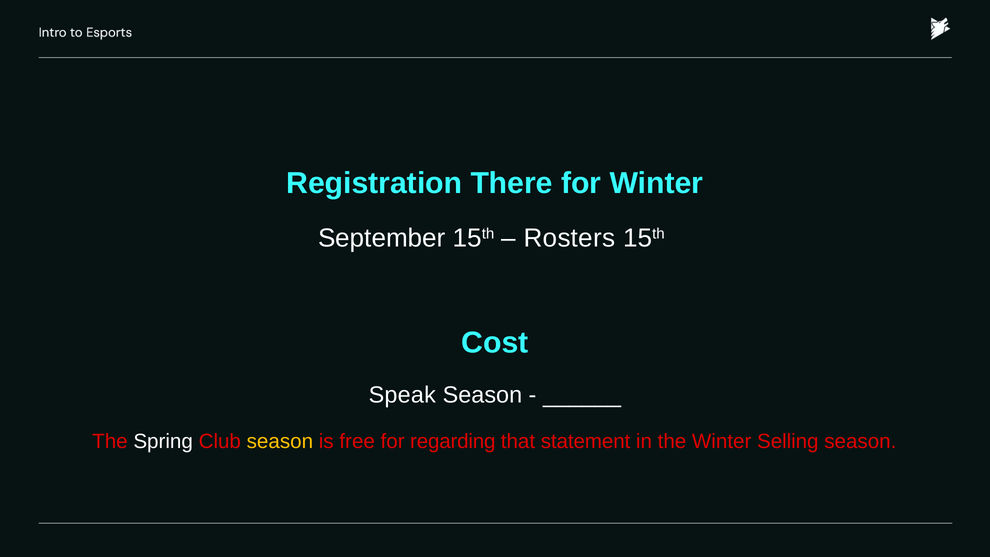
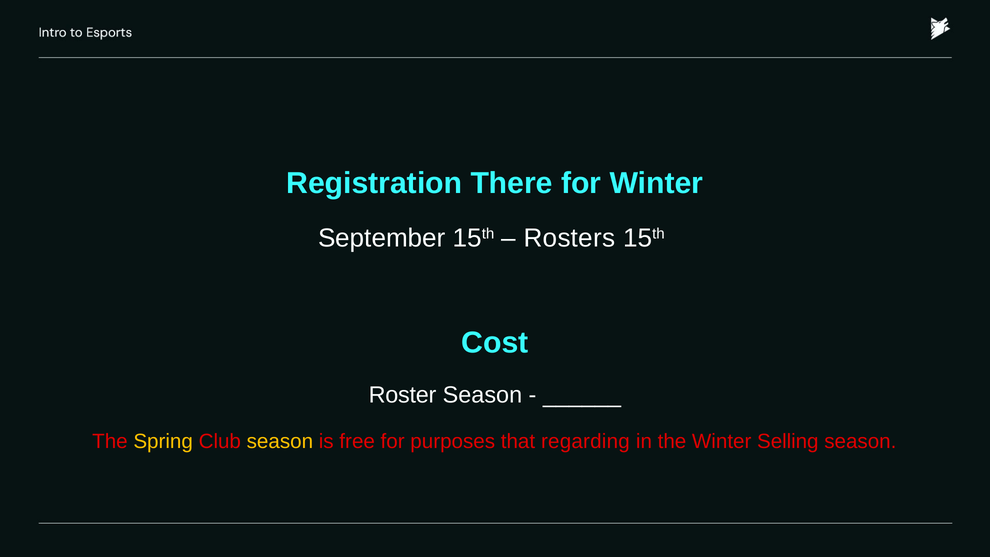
Speak: Speak -> Roster
Spring colour: white -> yellow
regarding: regarding -> purposes
statement: statement -> regarding
